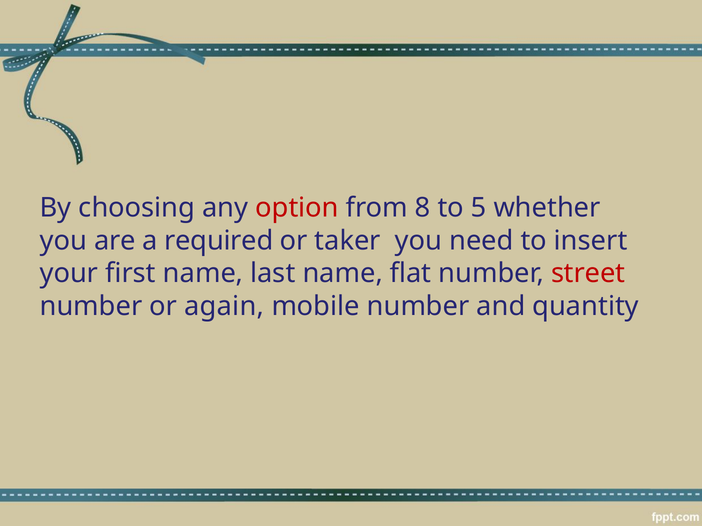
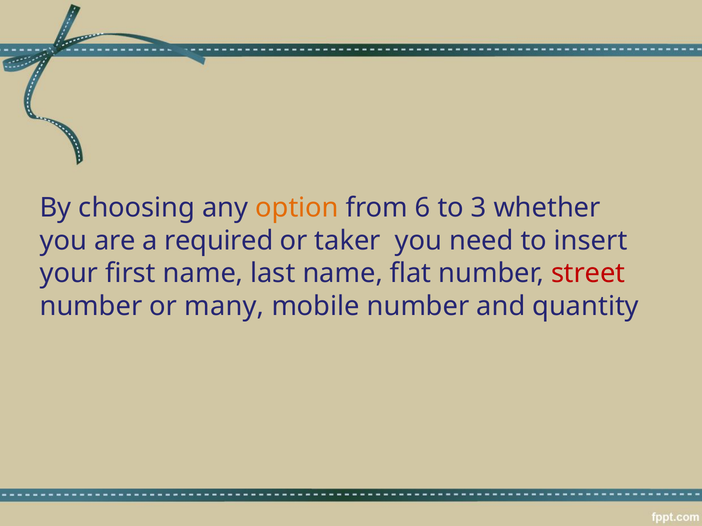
option colour: red -> orange
8: 8 -> 6
5: 5 -> 3
again: again -> many
